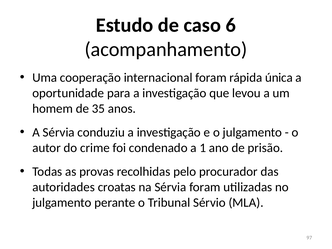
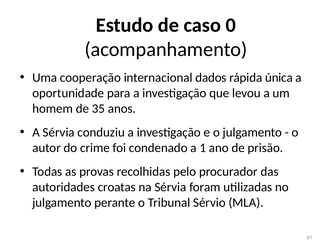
6: 6 -> 0
internacional foram: foram -> dados
